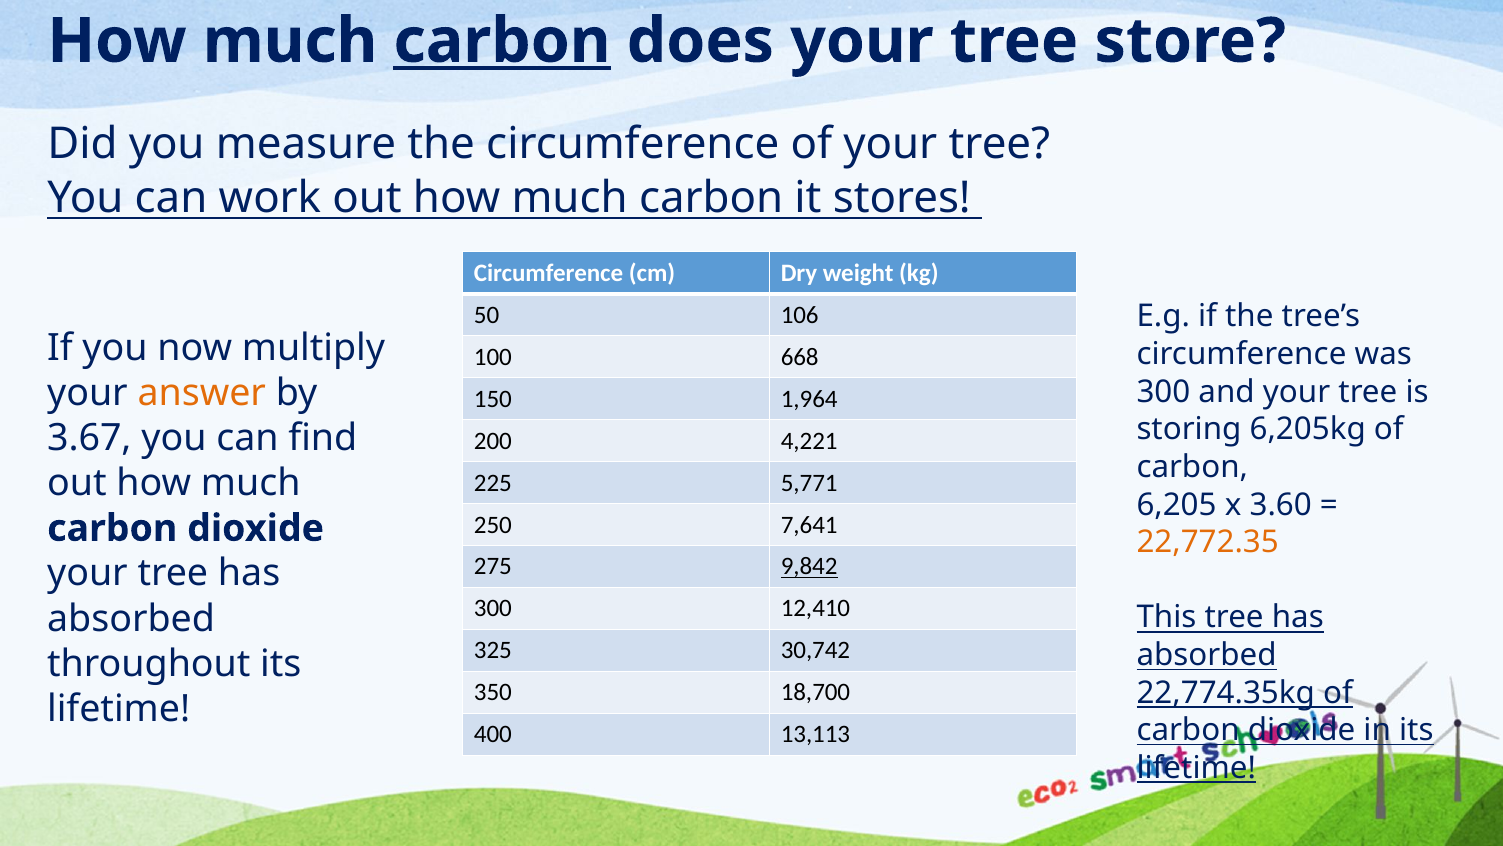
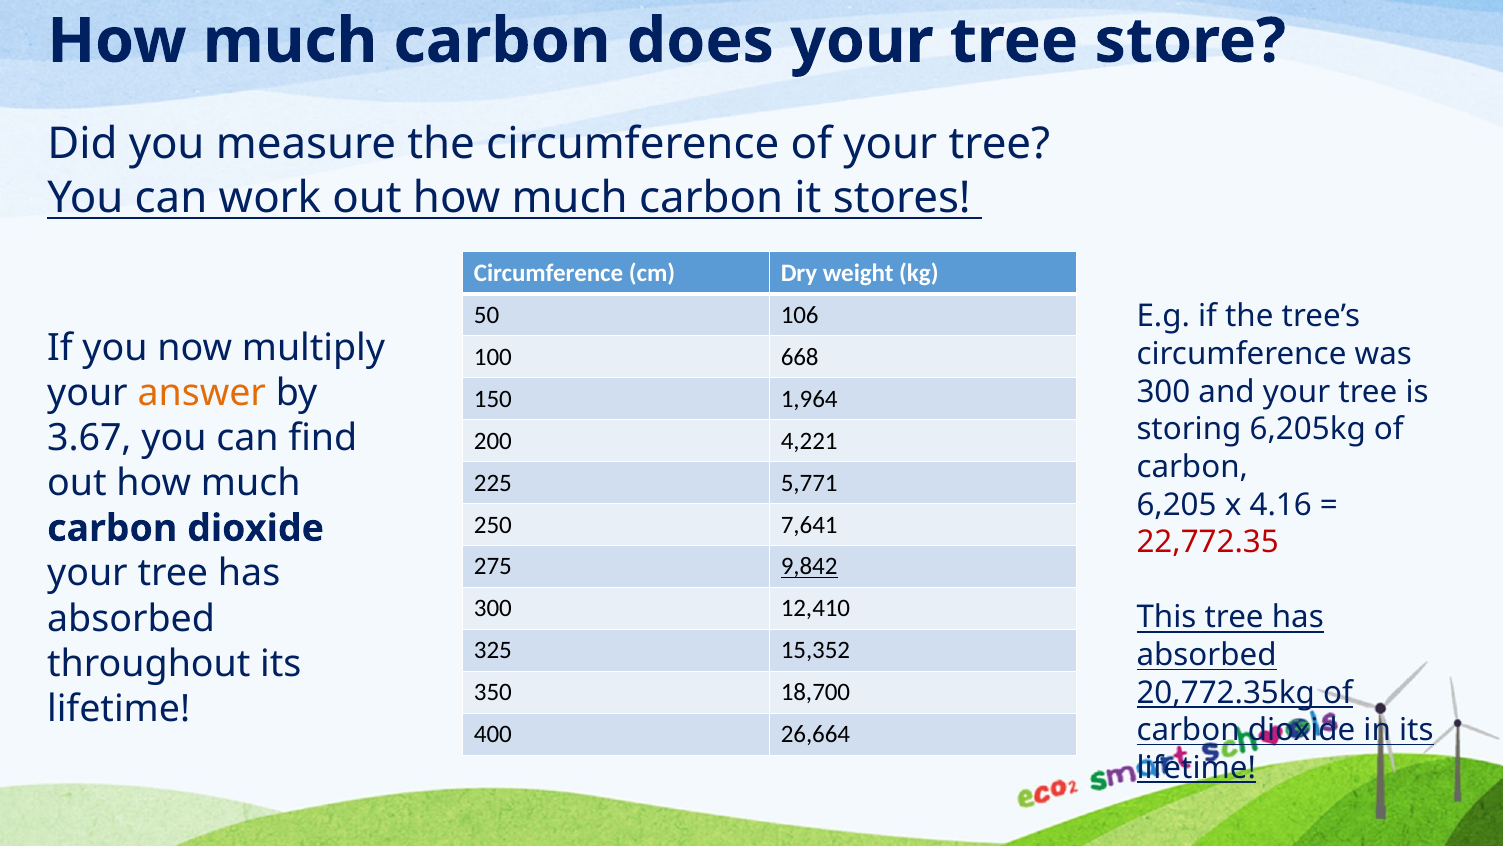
carbon at (502, 41) underline: present -> none
3.60: 3.60 -> 4.16
22,772.35 colour: orange -> red
30,742: 30,742 -> 15,352
22,774.35kg: 22,774.35kg -> 20,772.35kg
13,113: 13,113 -> 26,664
